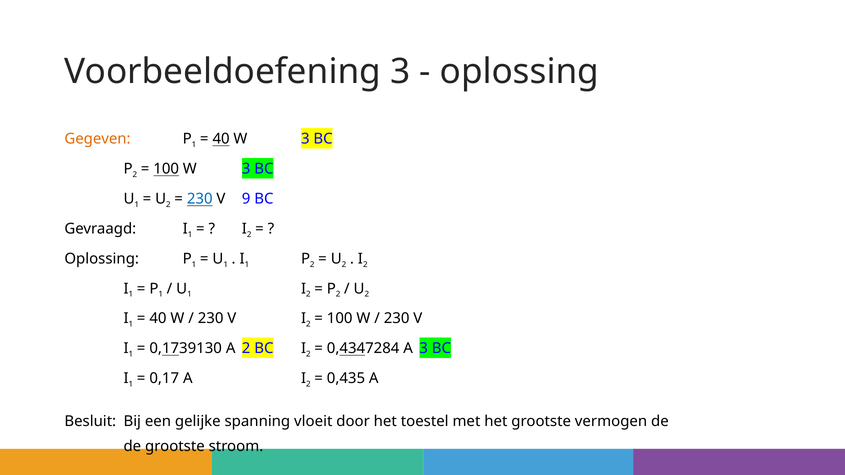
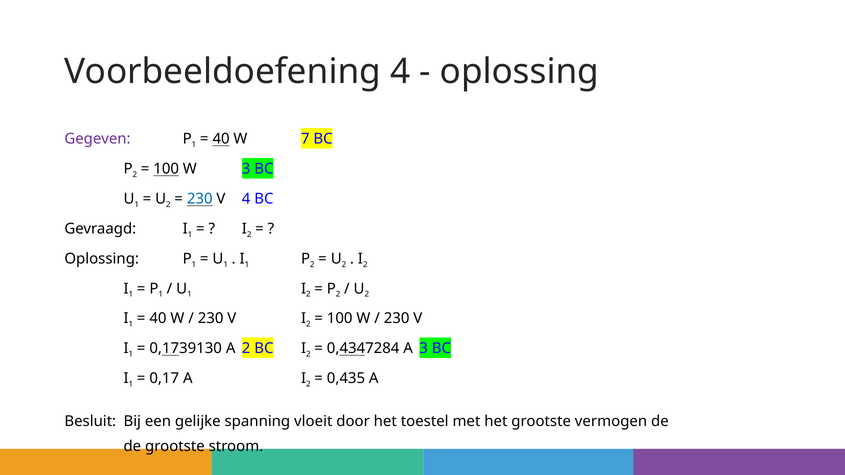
Voorbeeldoefening 3: 3 -> 4
Gegeven colour: orange -> purple
40 W 3: 3 -> 7
V 9: 9 -> 4
